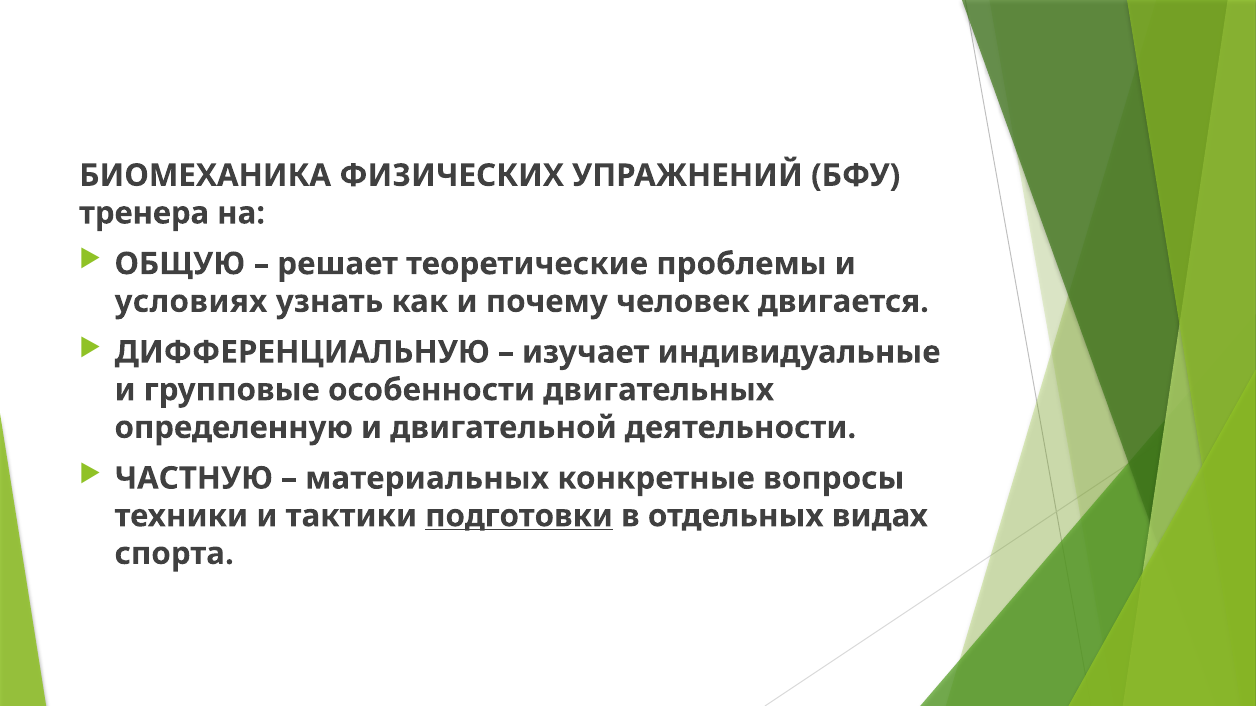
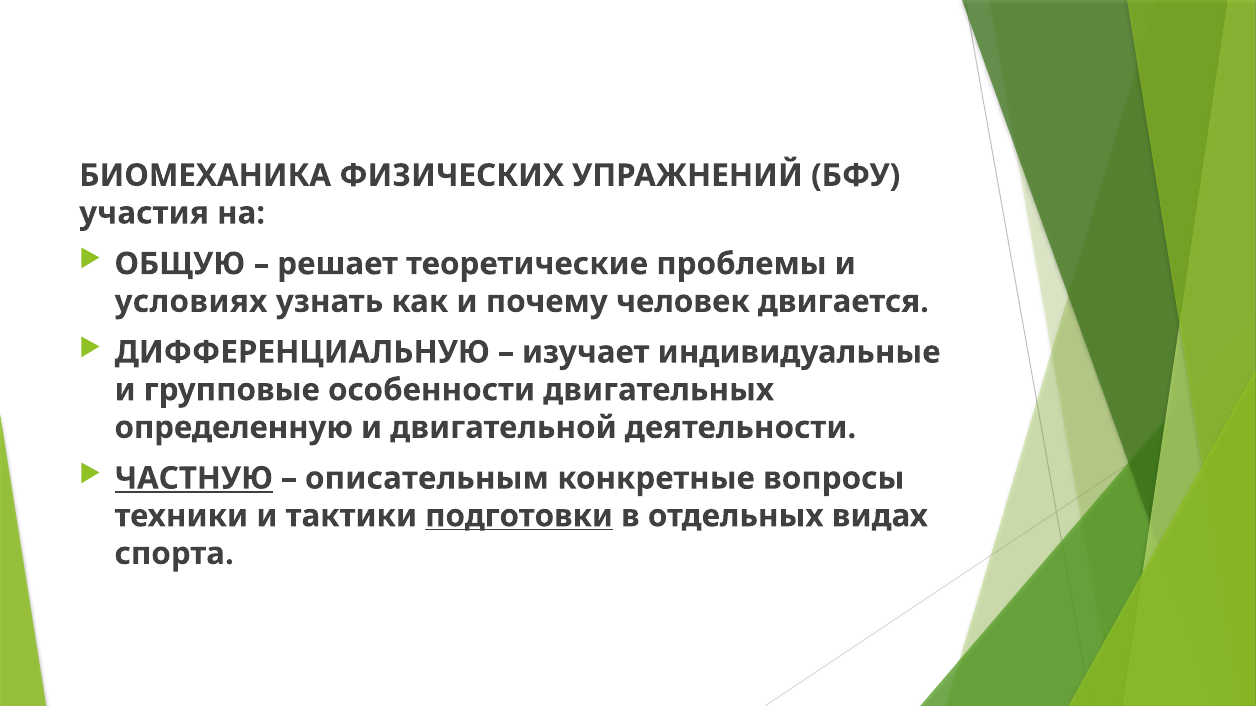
тренера: тренера -> участия
ЧАСТНУЮ underline: none -> present
материальных: материальных -> описательным
